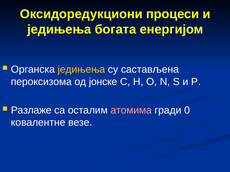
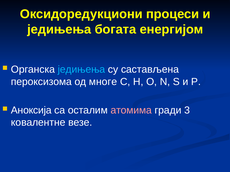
једињења at (81, 70) colour: yellow -> light blue
јонске: јонске -> многе
Разлаже: Разлаже -> Аноксија
0: 0 -> 3
